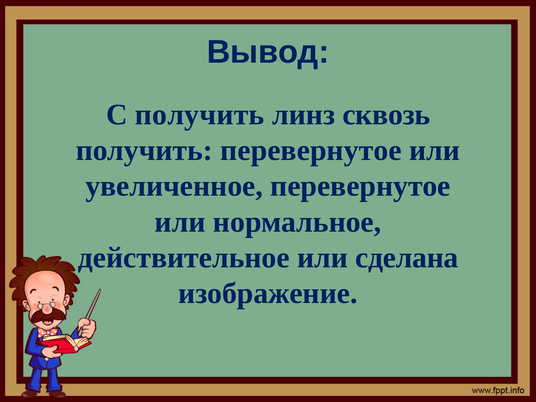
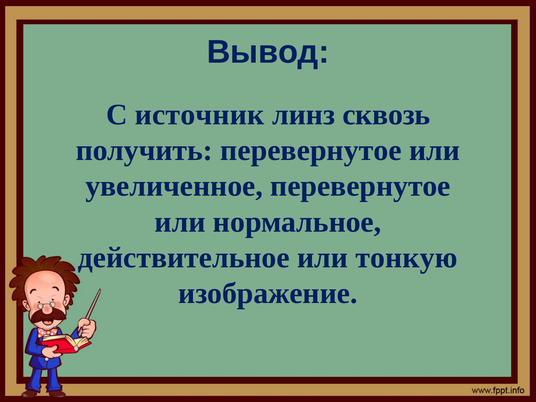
С получить: получить -> источник
сделана: сделана -> тонкую
